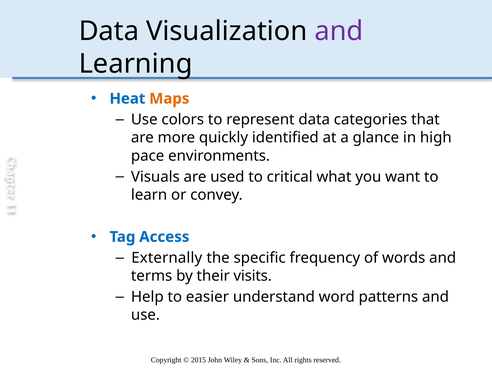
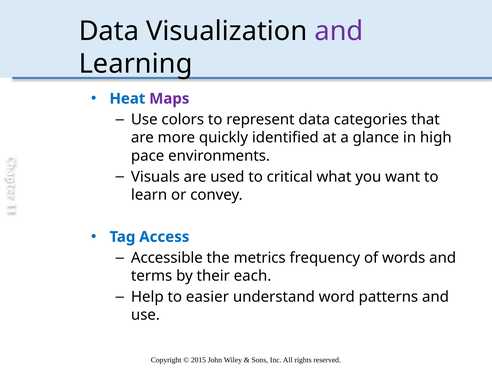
Maps colour: orange -> purple
Externally: Externally -> Accessible
specific: specific -> metrics
visits: visits -> each
